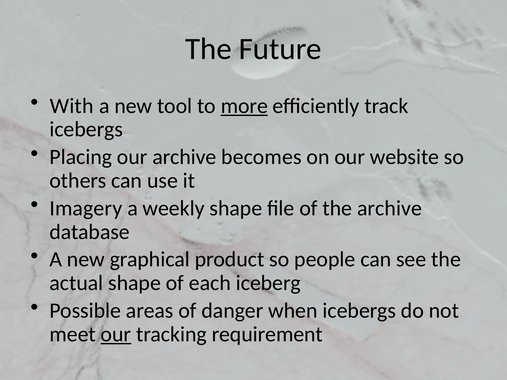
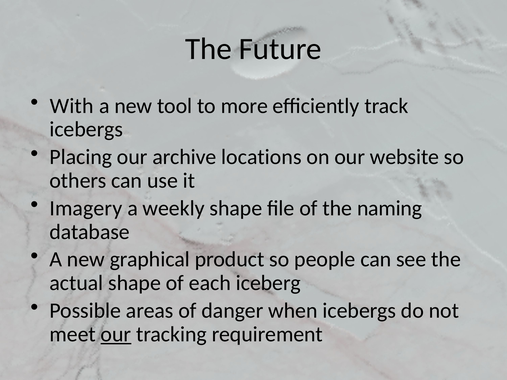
more underline: present -> none
becomes: becomes -> locations
the archive: archive -> naming
